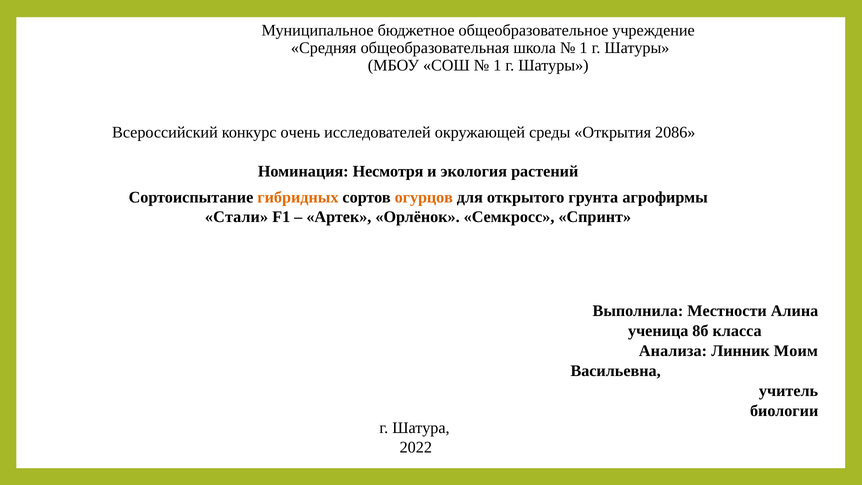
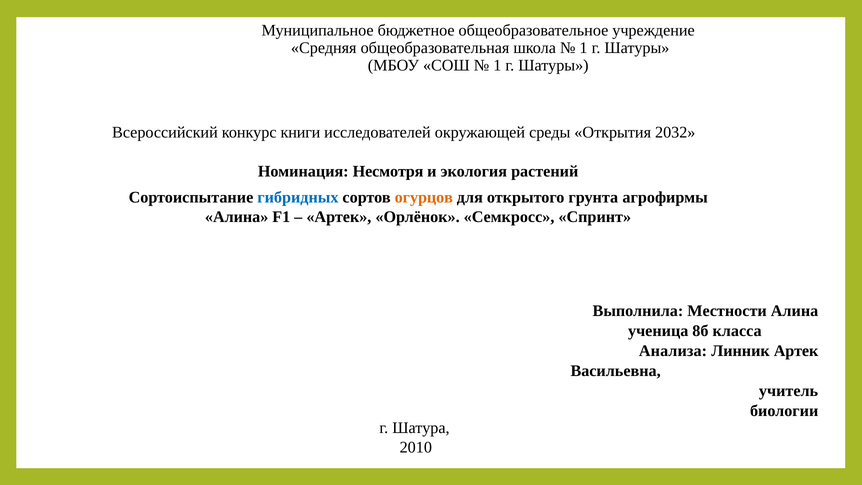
очень: очень -> книги
2086: 2086 -> 2032
гибридных colour: orange -> blue
Стали at (237, 217): Стали -> Алина
Линник Моим: Моим -> Артек
2022: 2022 -> 2010
